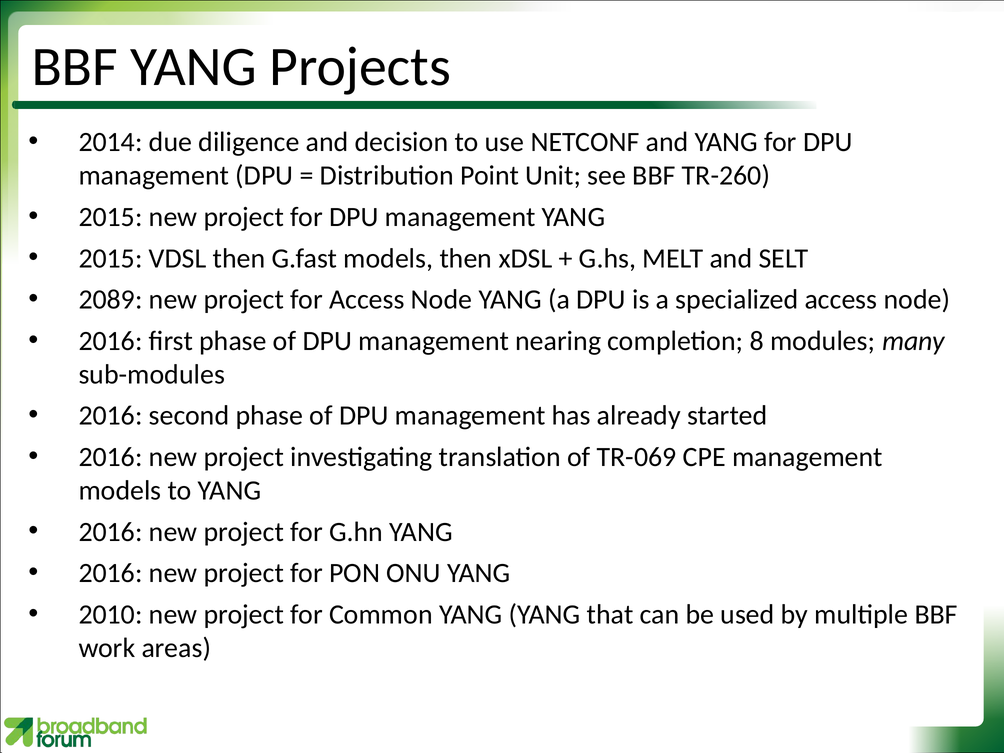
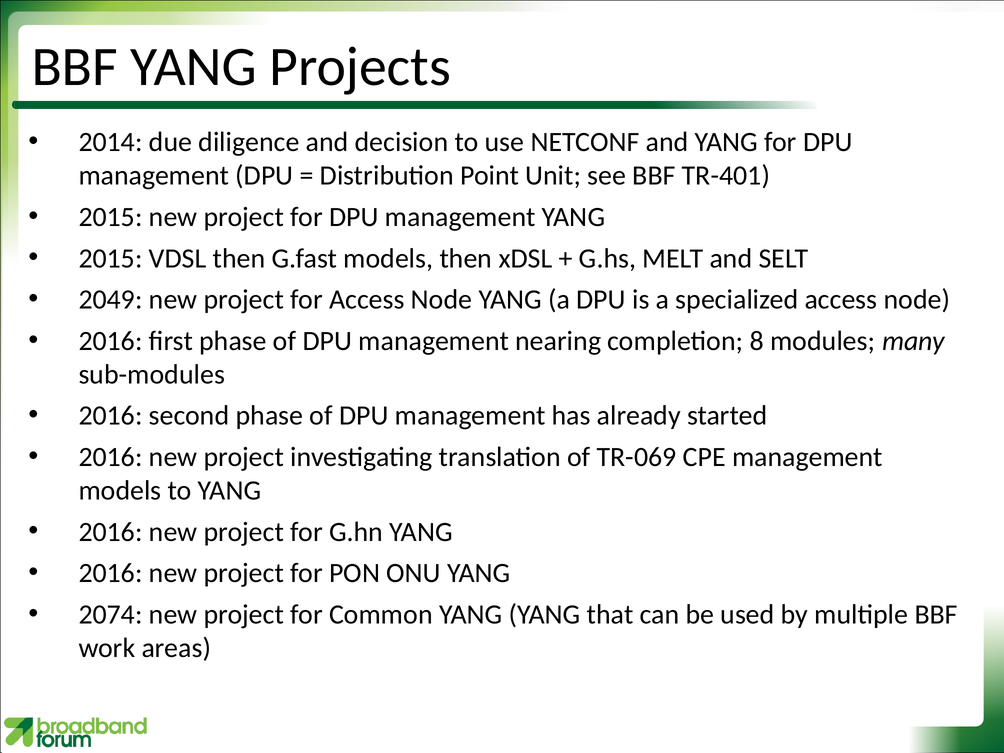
TR-260: TR-260 -> TR-401
2089: 2089 -> 2049
2010: 2010 -> 2074
